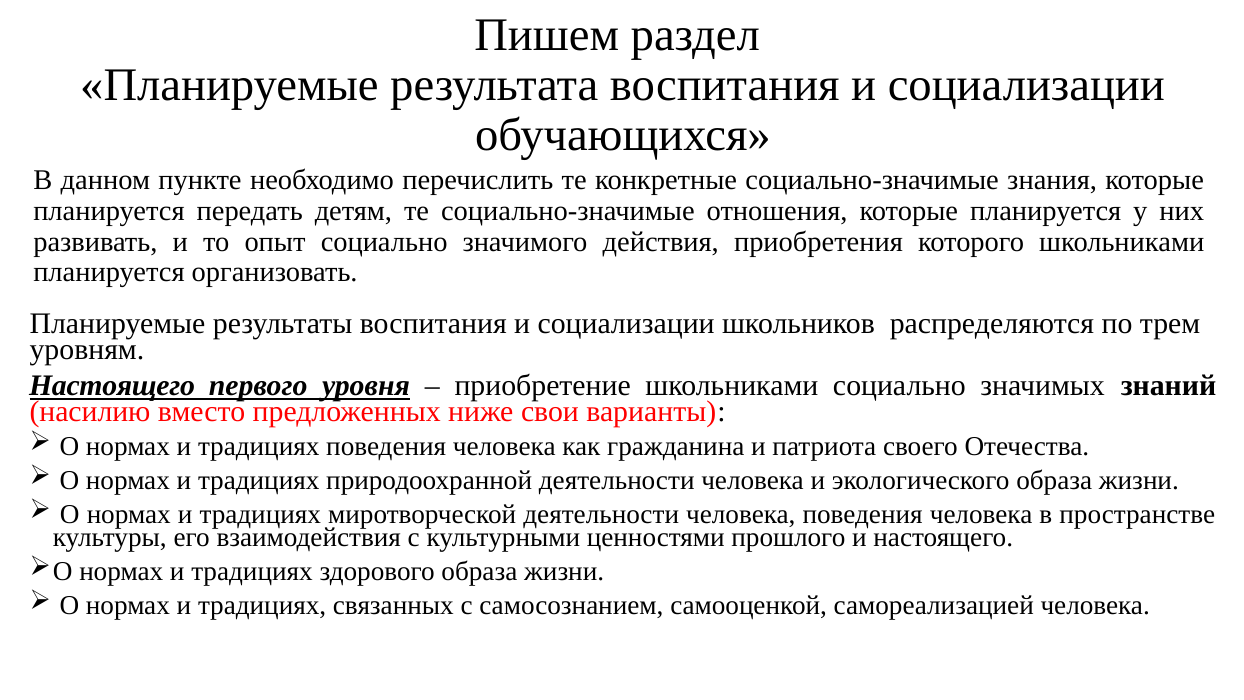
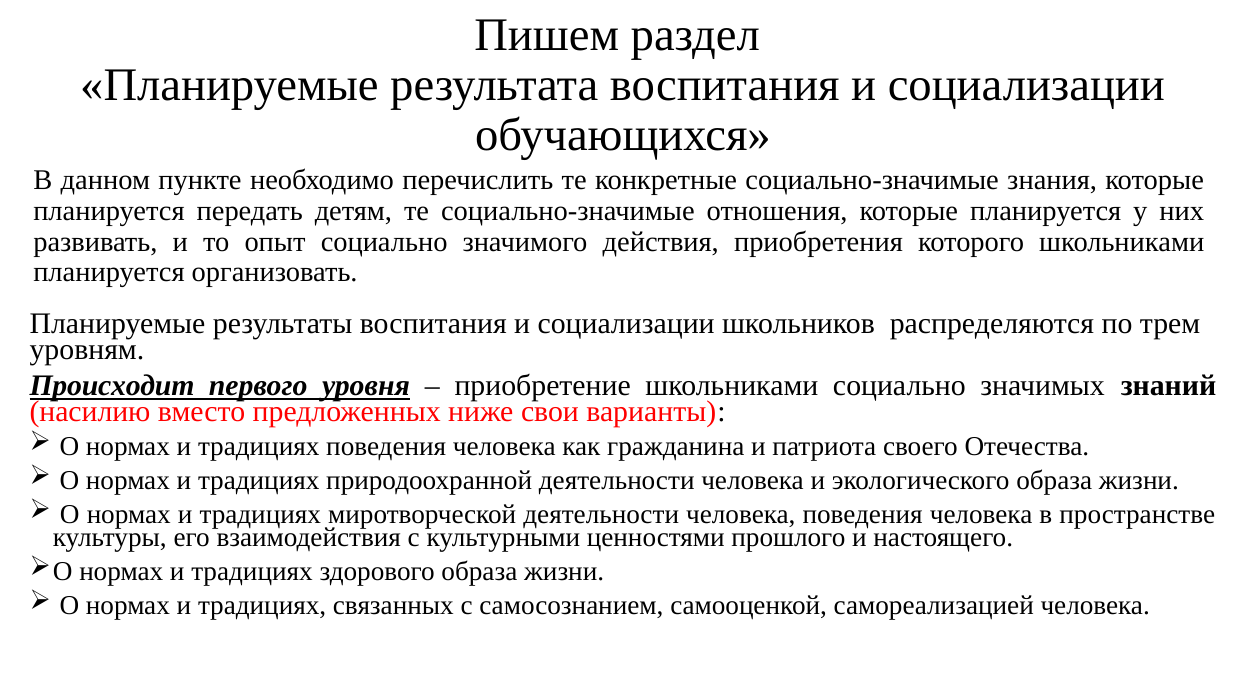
Настоящего at (112, 385): Настоящего -> Происходит
